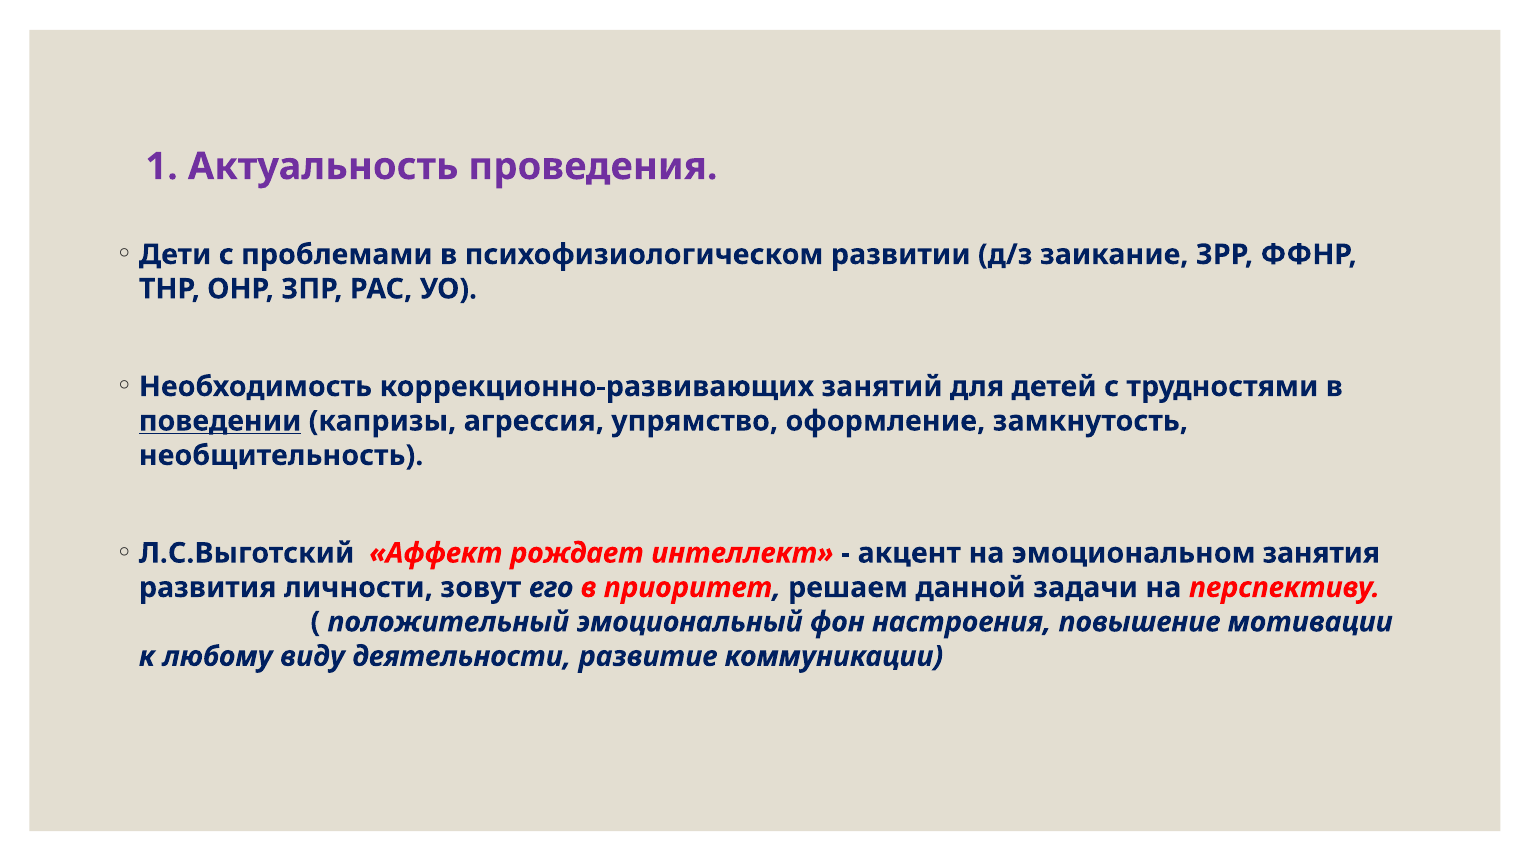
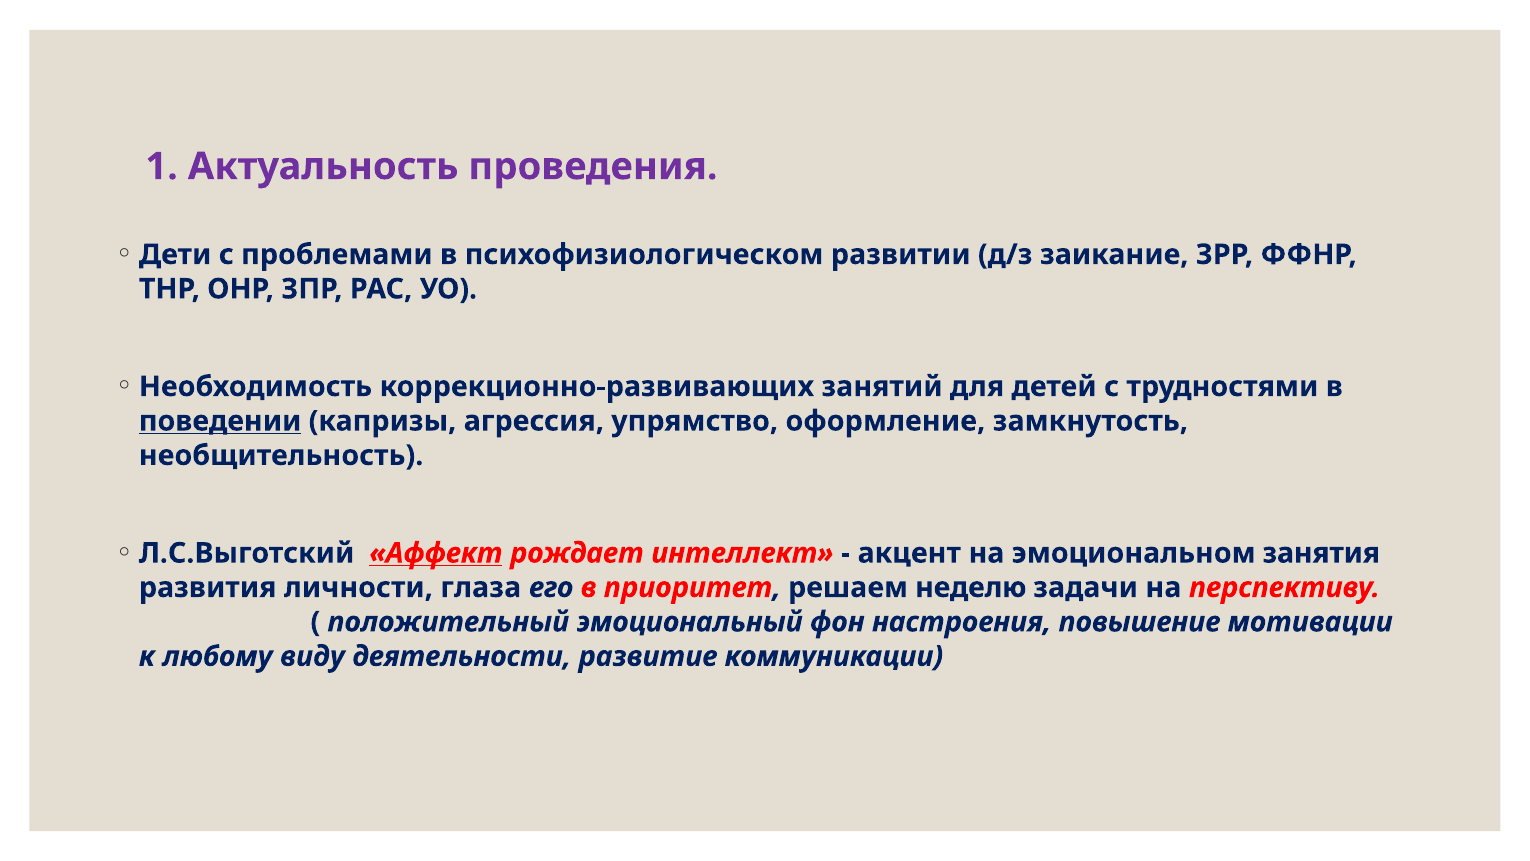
Аффект underline: none -> present
зовут: зовут -> глаза
данной: данной -> неделю
